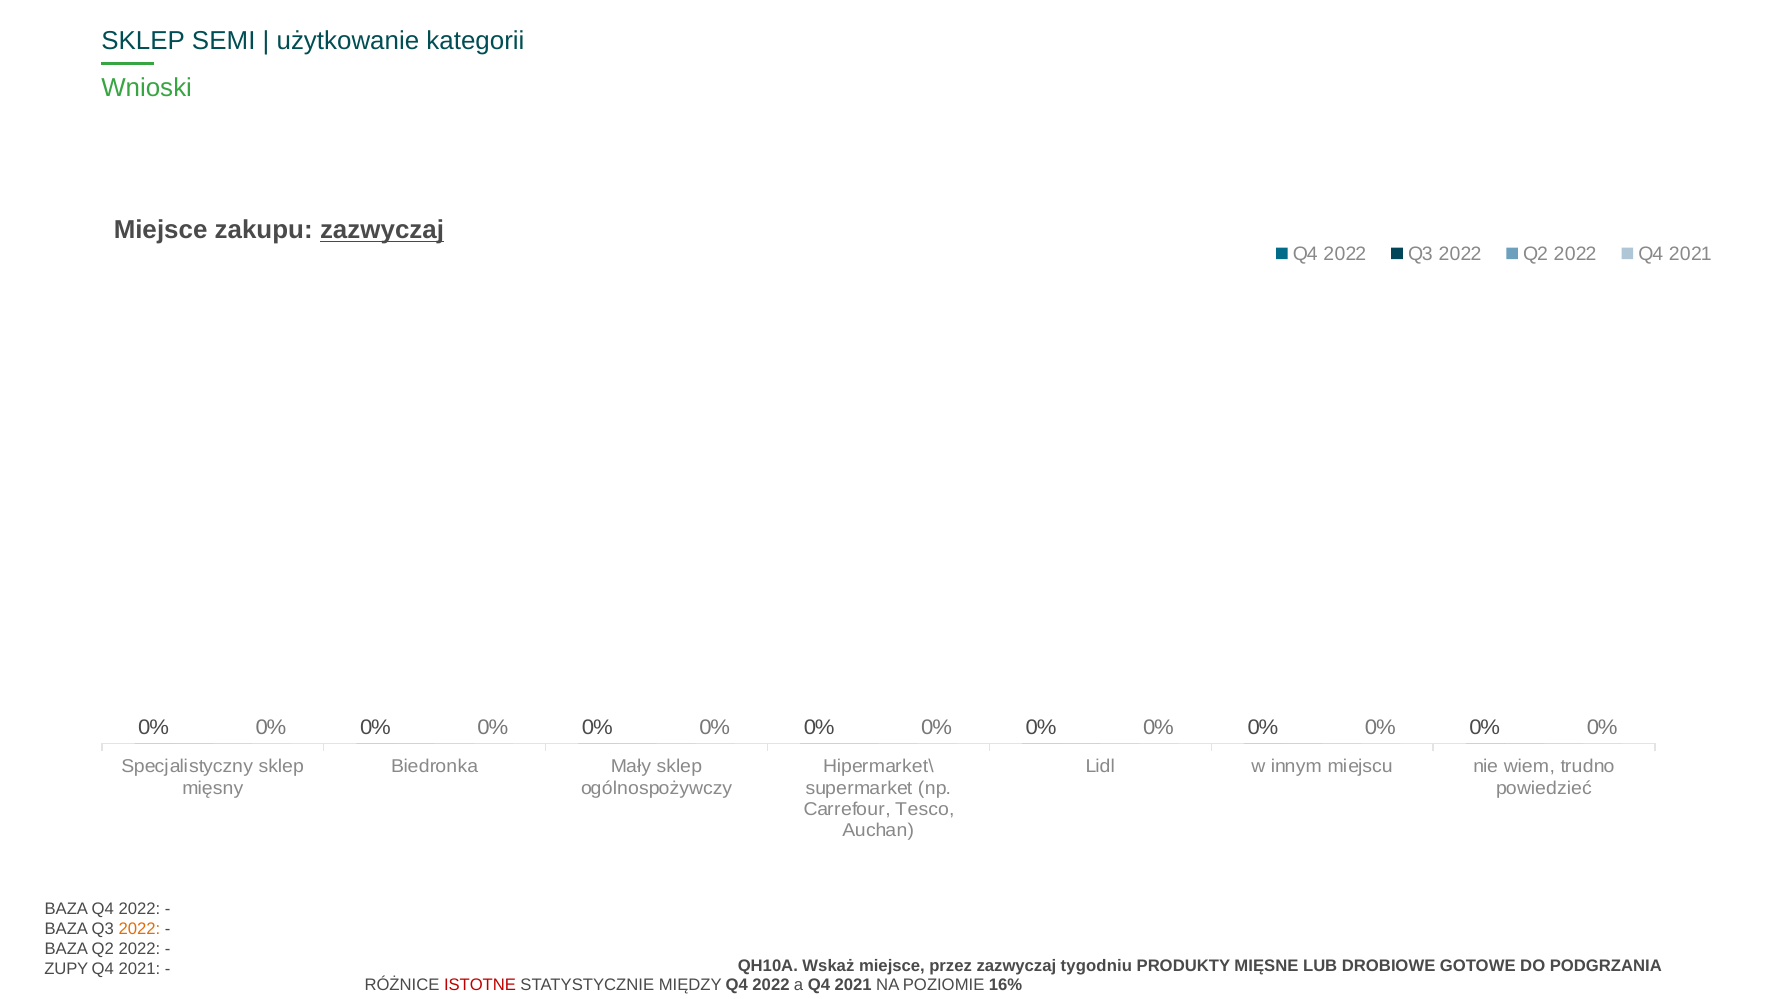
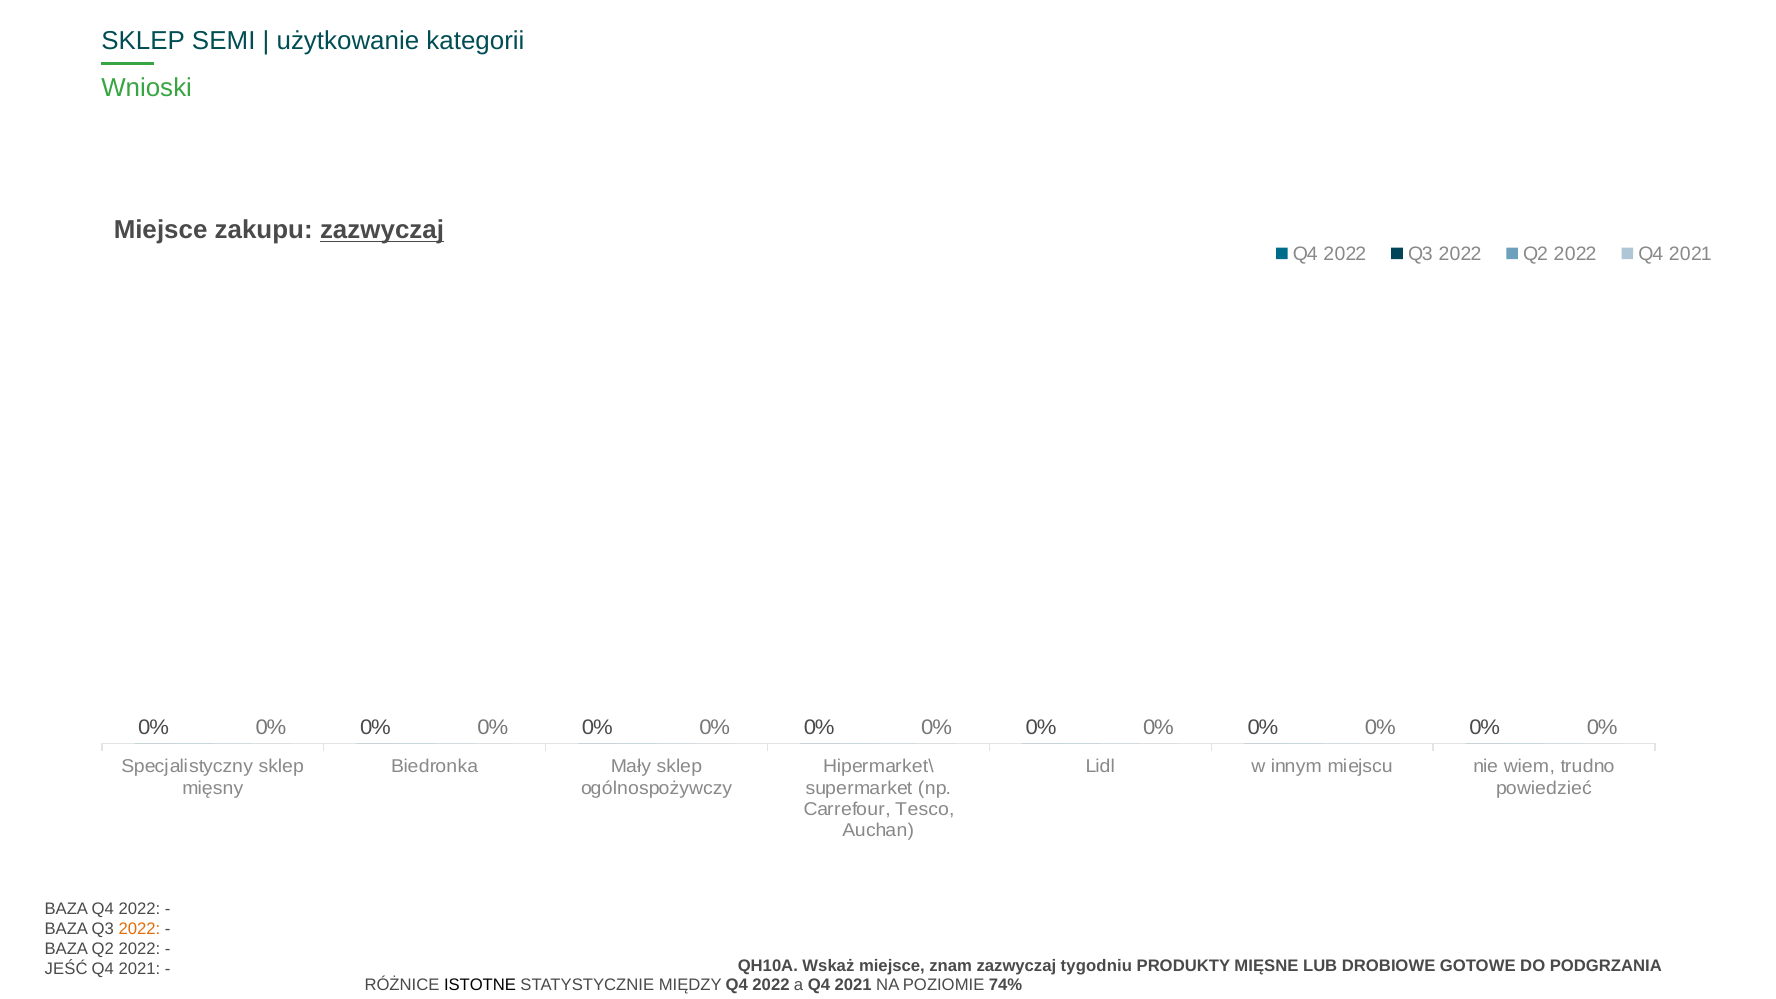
przez: przez -> znam
ZUPY: ZUPY -> JEŚĆ
ISTOTNE colour: red -> black
16%: 16% -> 74%
